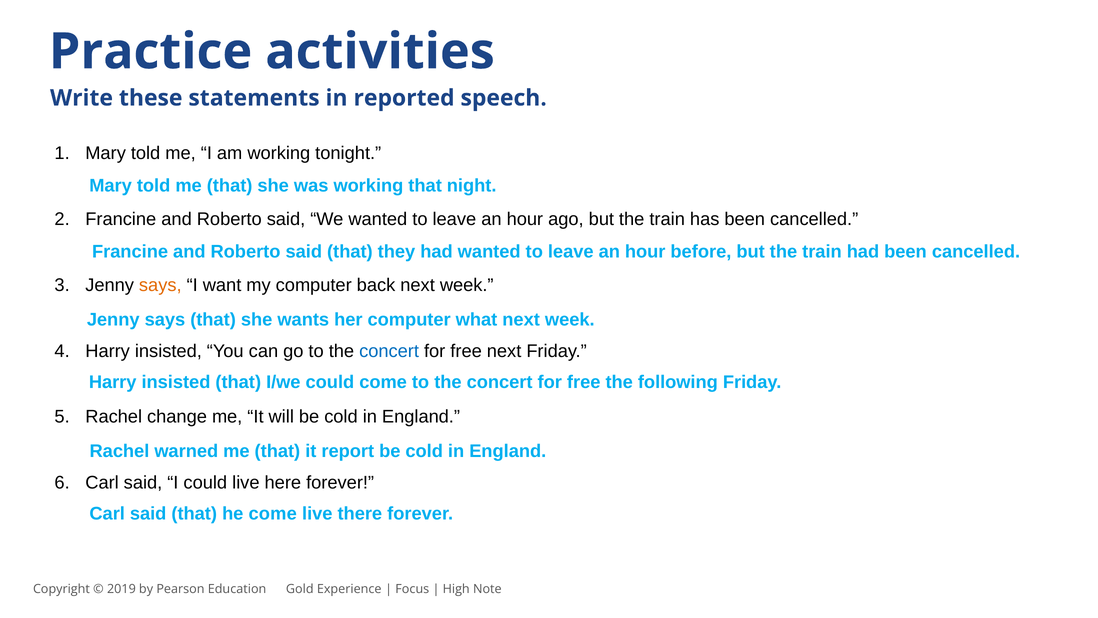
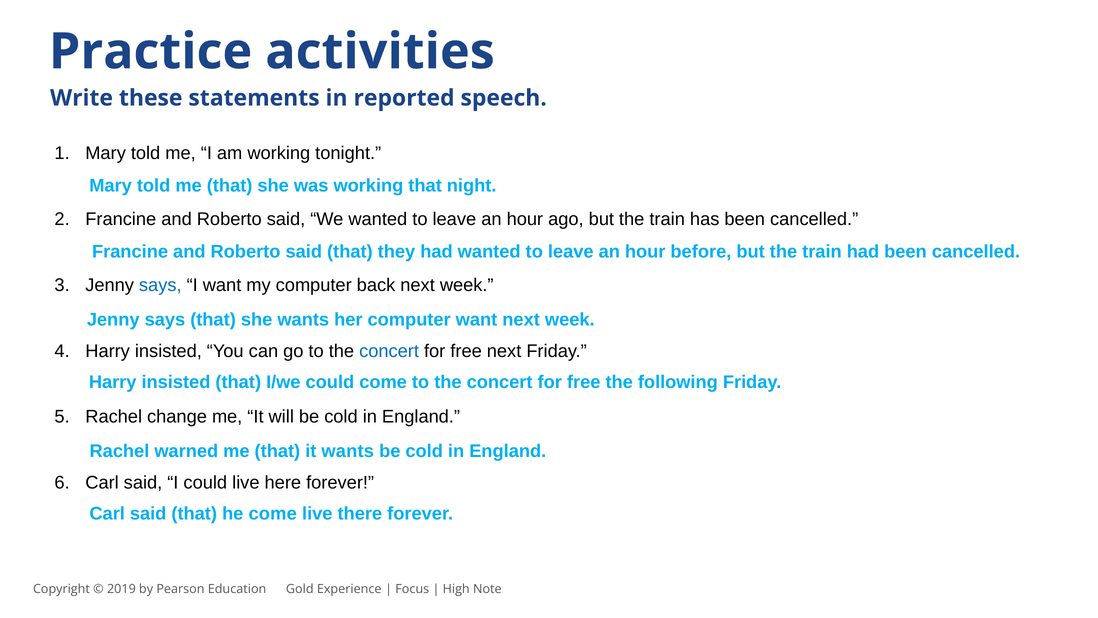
says at (160, 285) colour: orange -> blue
computer what: what -> want
it report: report -> wants
